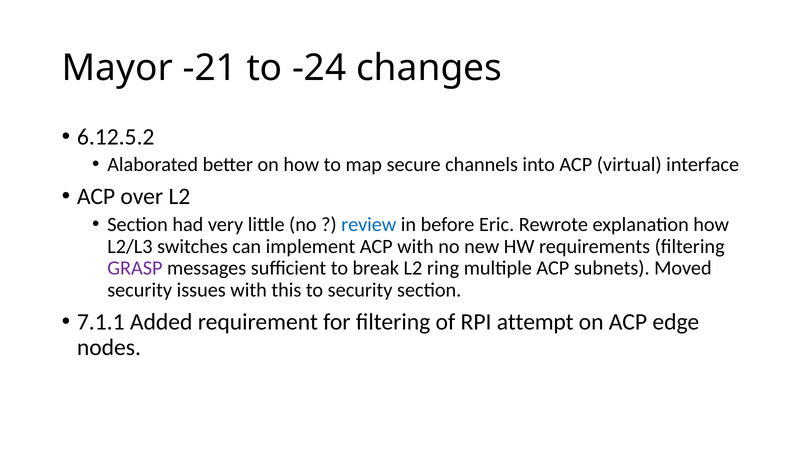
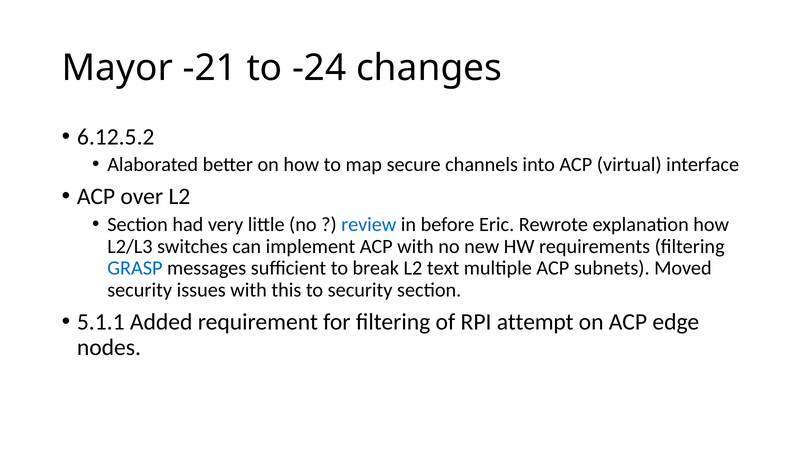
GRASP colour: purple -> blue
ring: ring -> text
7.1.1: 7.1.1 -> 5.1.1
